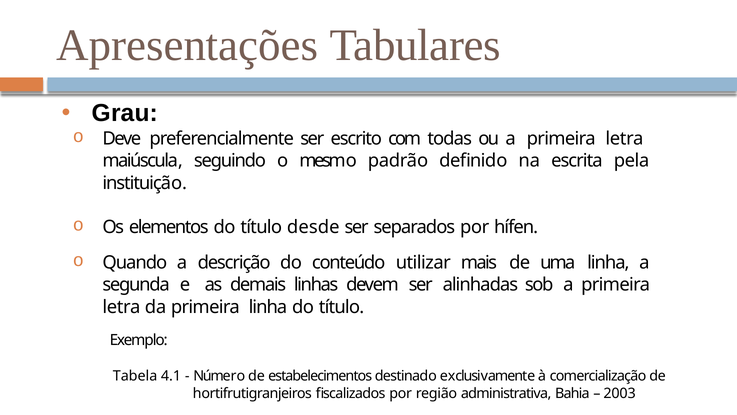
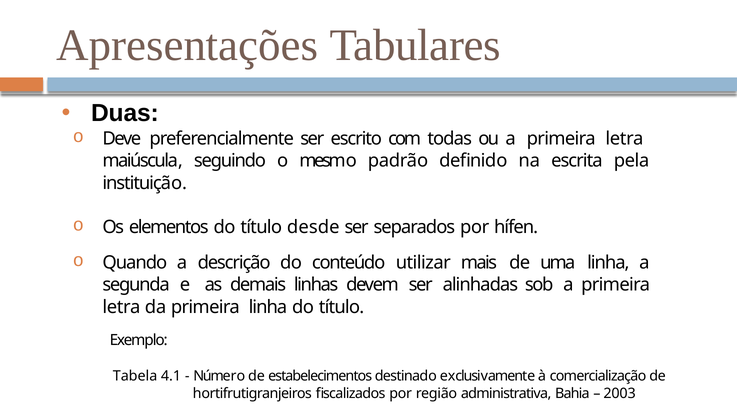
Grau: Grau -> Duas
